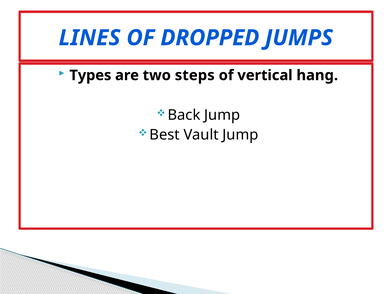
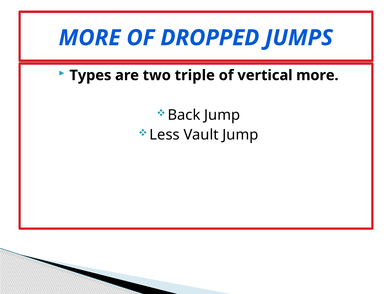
LINES at (90, 38): LINES -> MORE
steps: steps -> triple
vertical hang: hang -> more
Best: Best -> Less
